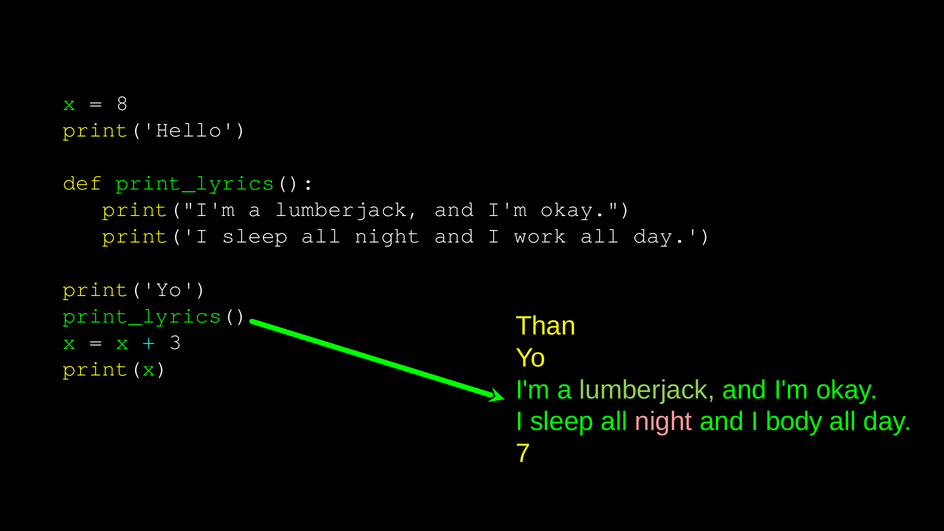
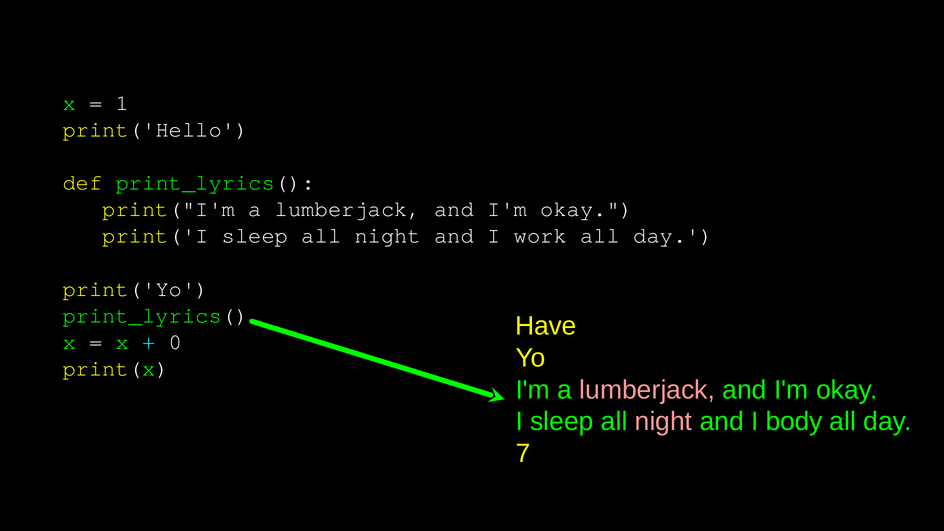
8: 8 -> 1
Than: Than -> Have
3: 3 -> 0
lumberjack at (647, 390) colour: light green -> pink
